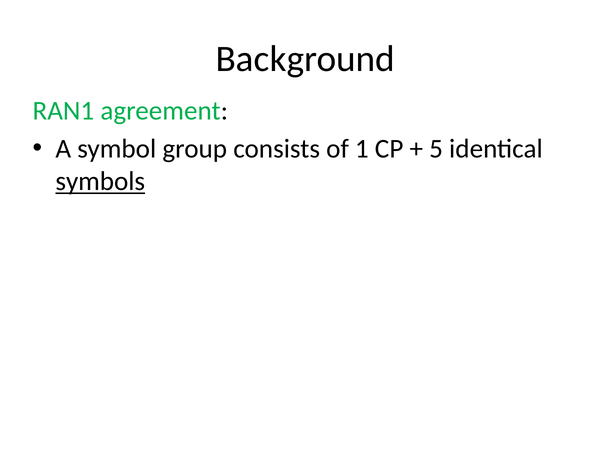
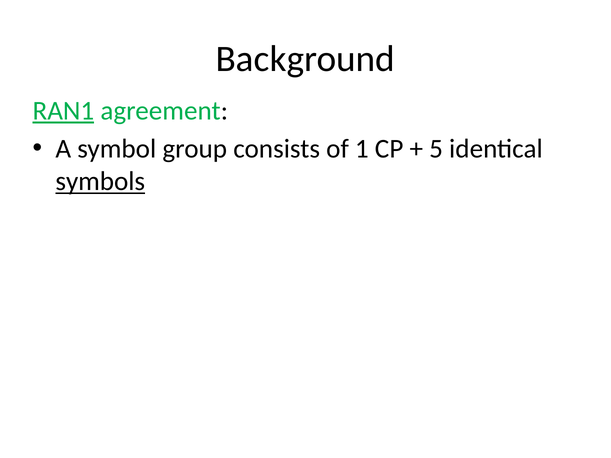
RAN1 underline: none -> present
